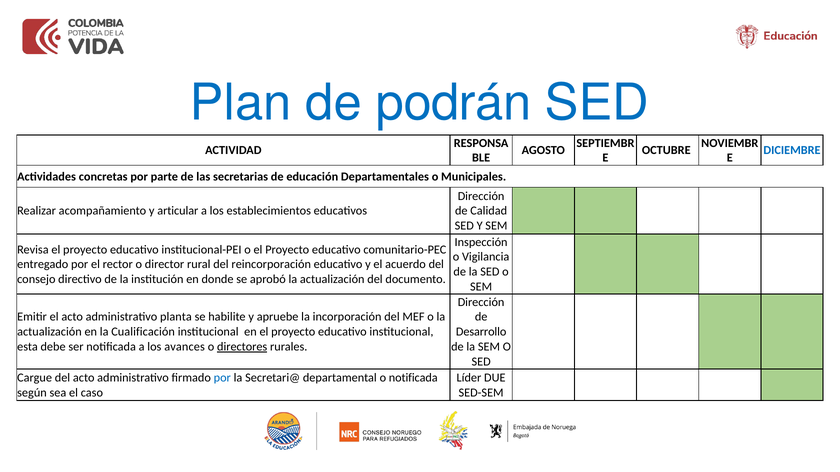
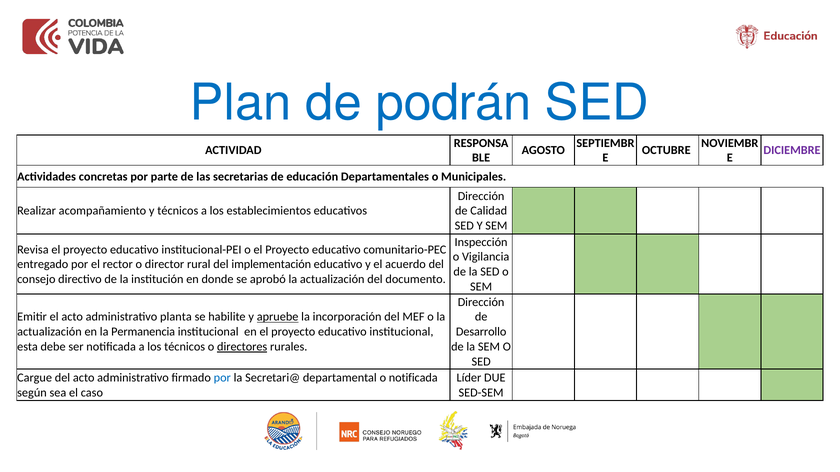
DICIEMBRE colour: blue -> purple
y articular: articular -> técnicos
reincorporación: reincorporación -> implementación
apruebe underline: none -> present
Cualificación: Cualificación -> Permanencia
los avances: avances -> técnicos
